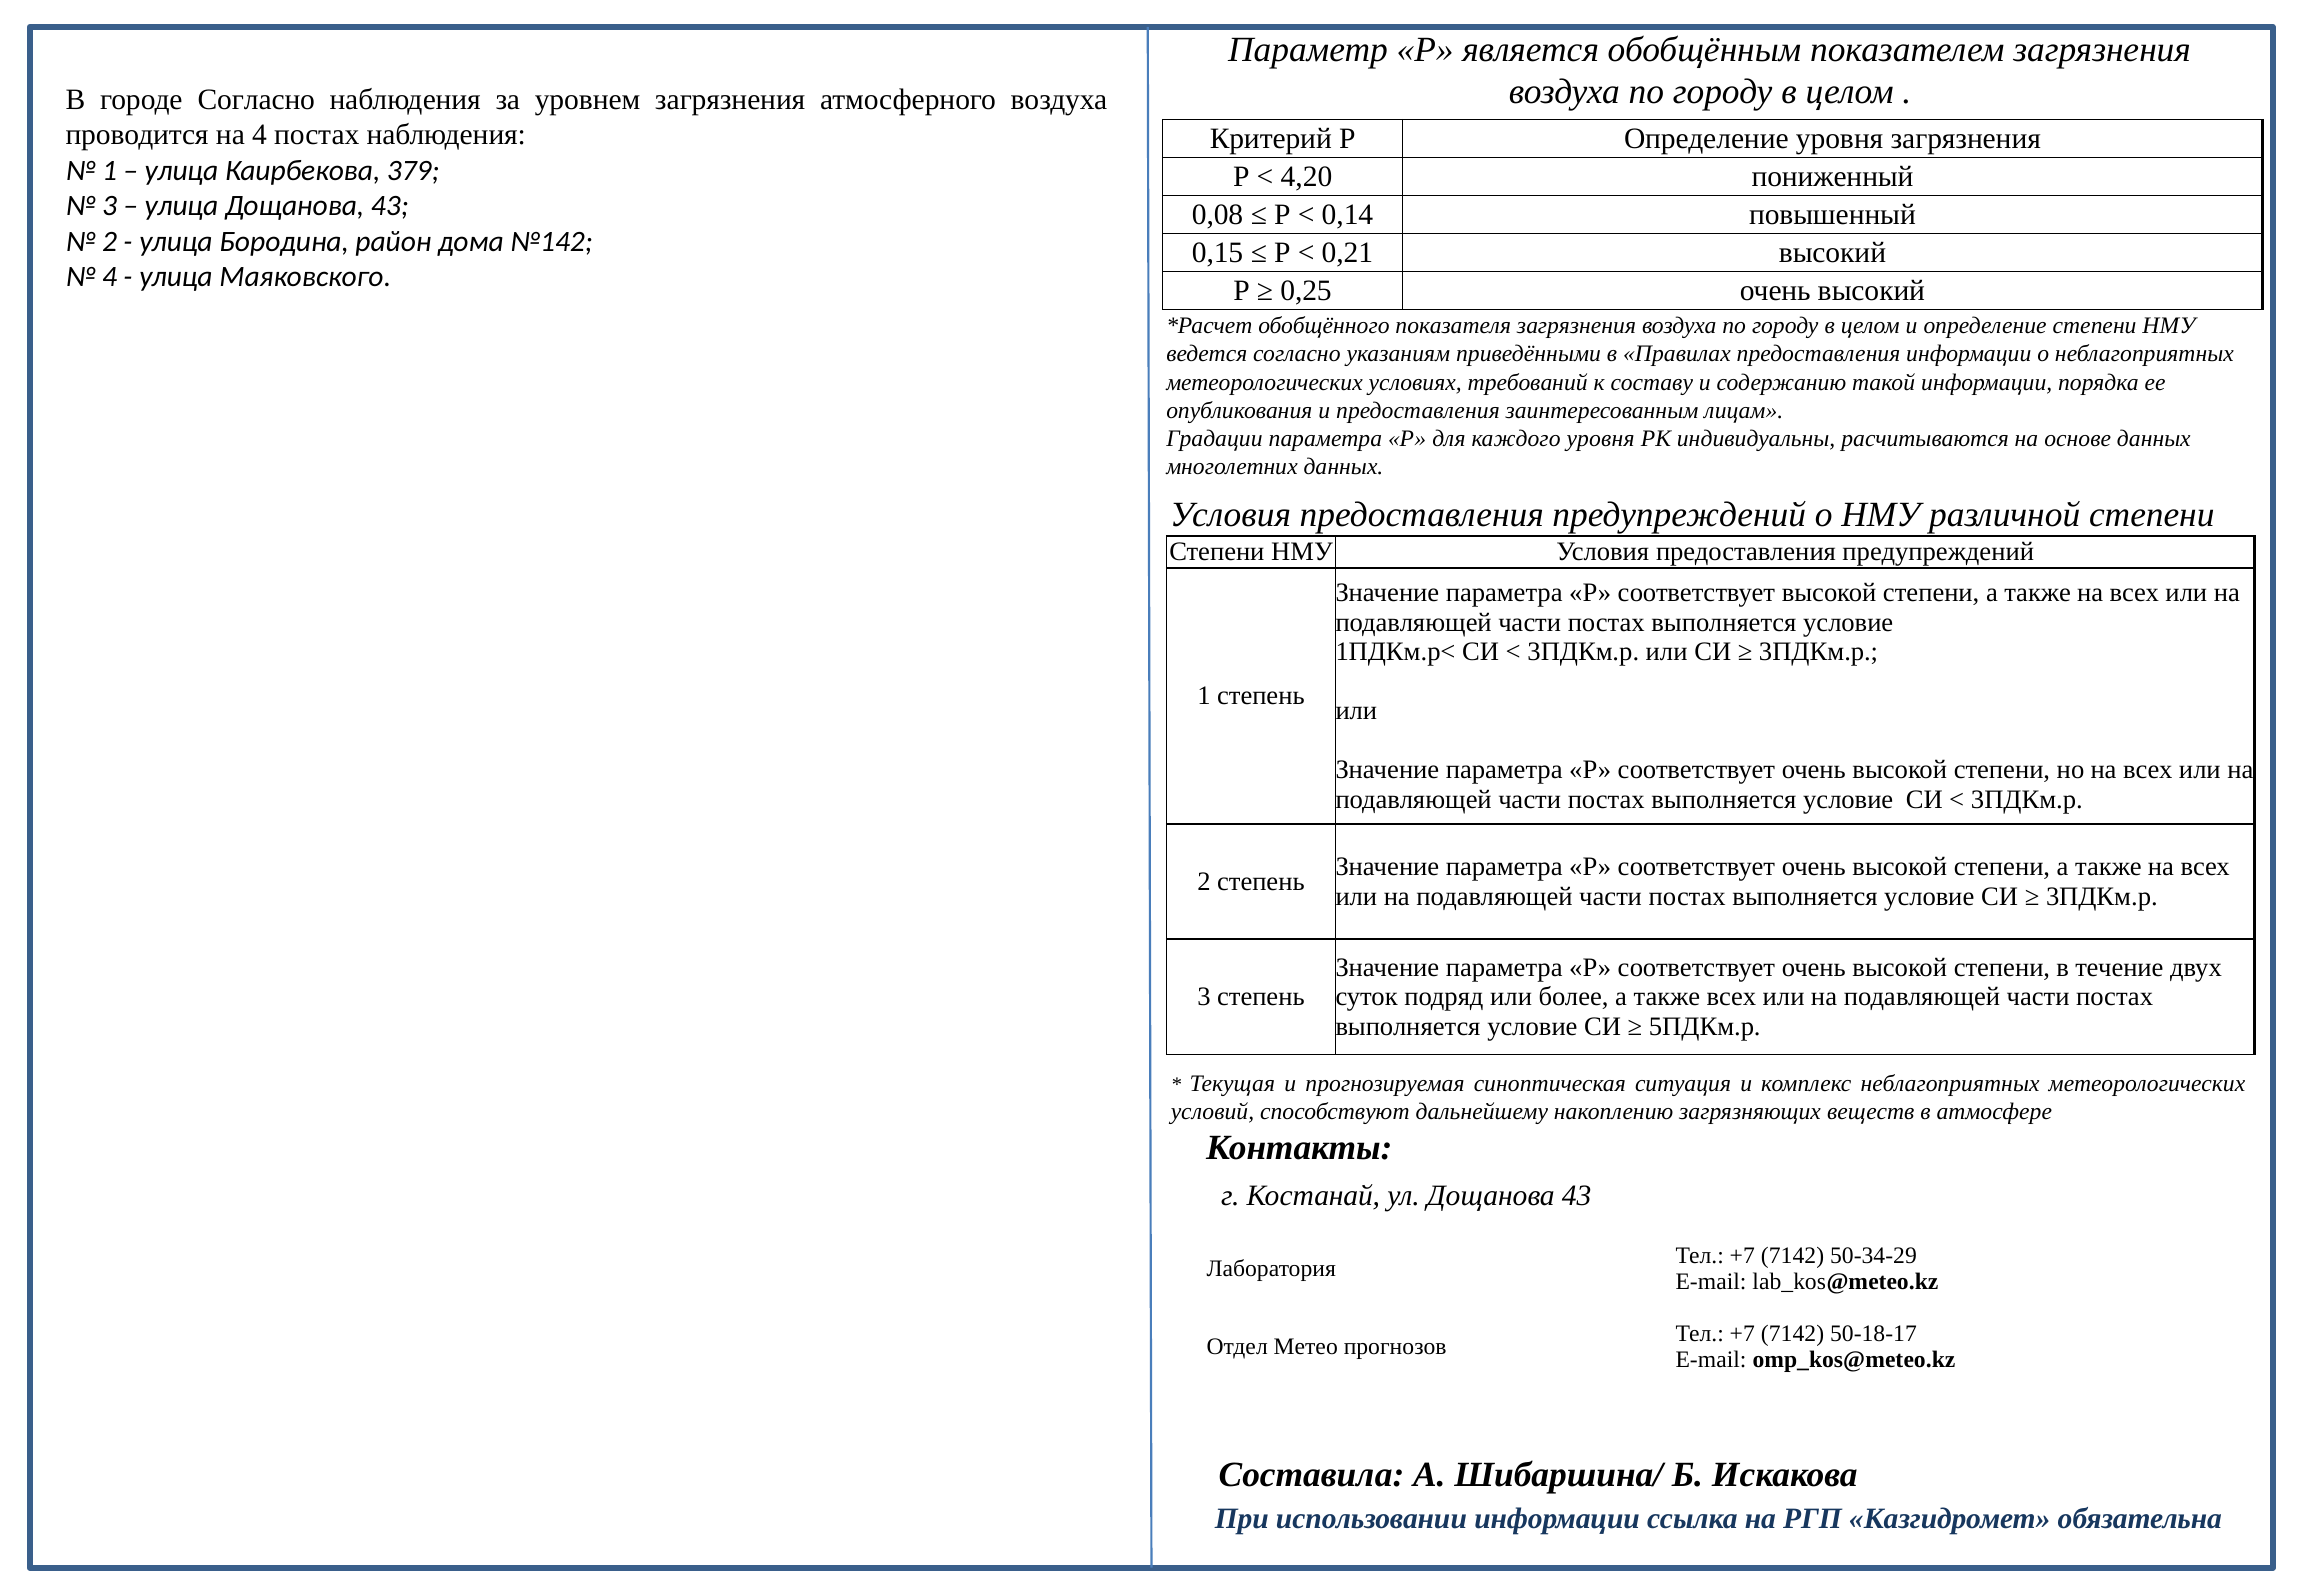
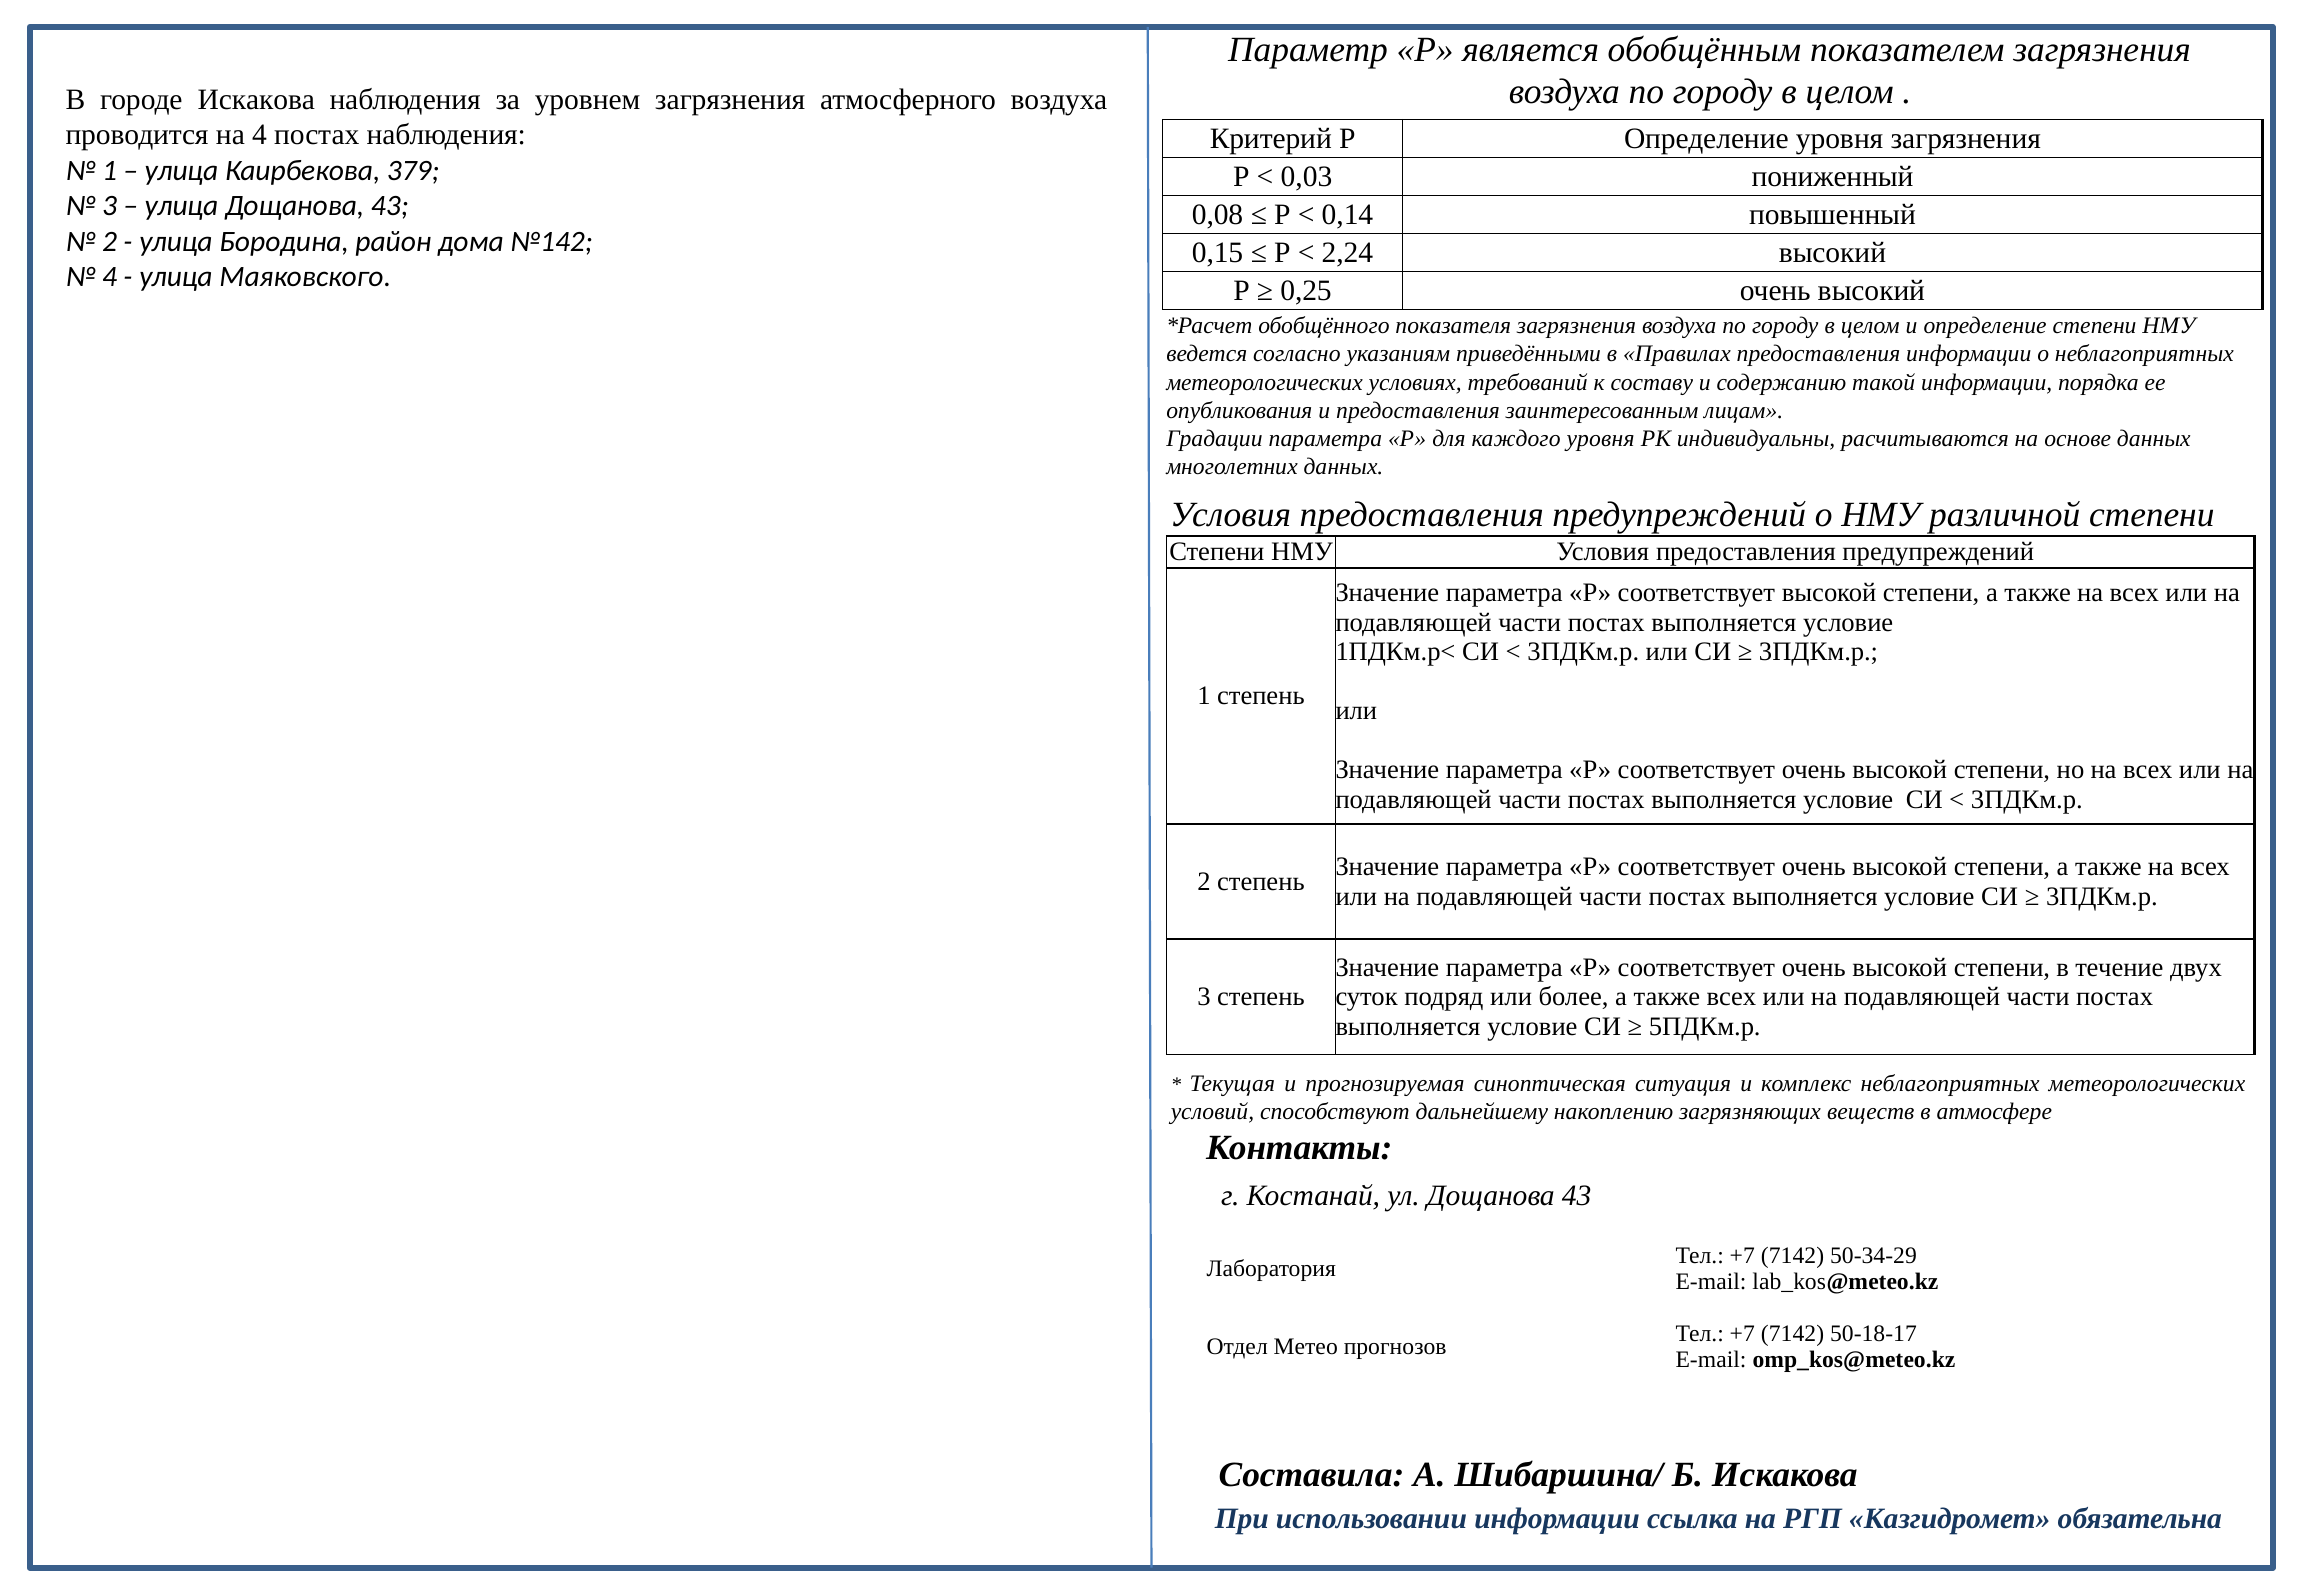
городе Согласно: Согласно -> Искакова
4,20: 4,20 -> 0,03
0,21: 0,21 -> 2,24
